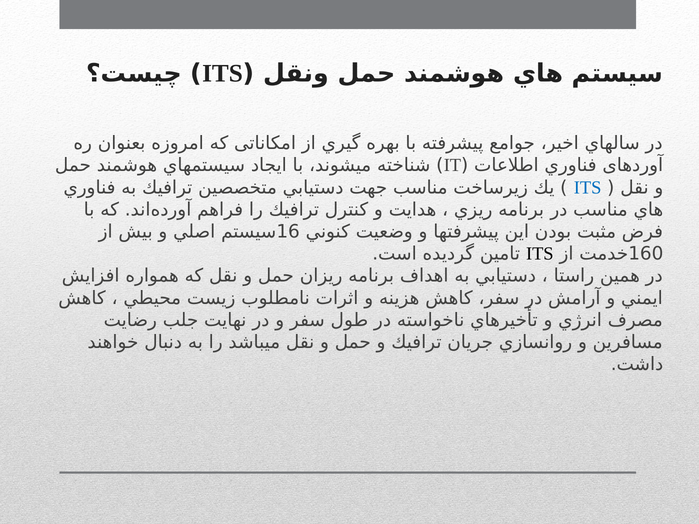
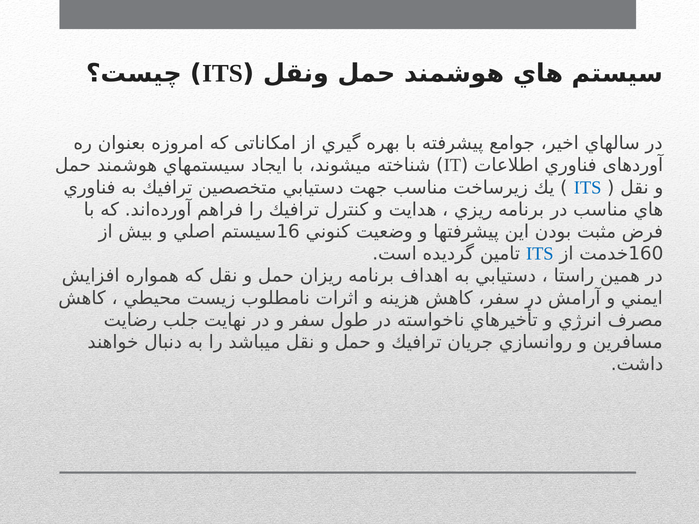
ITS at (540, 254) colour: black -> blue
